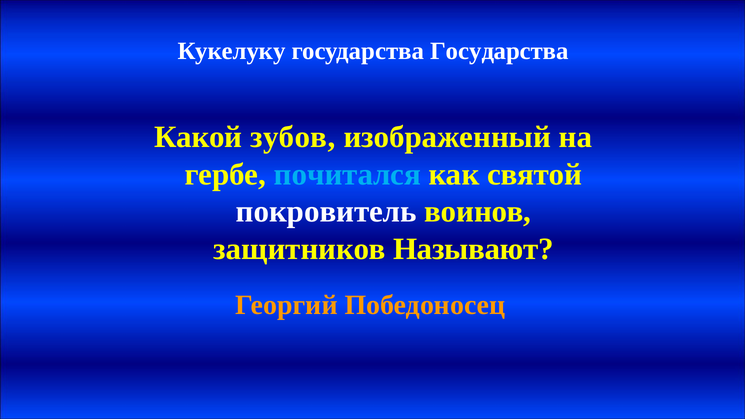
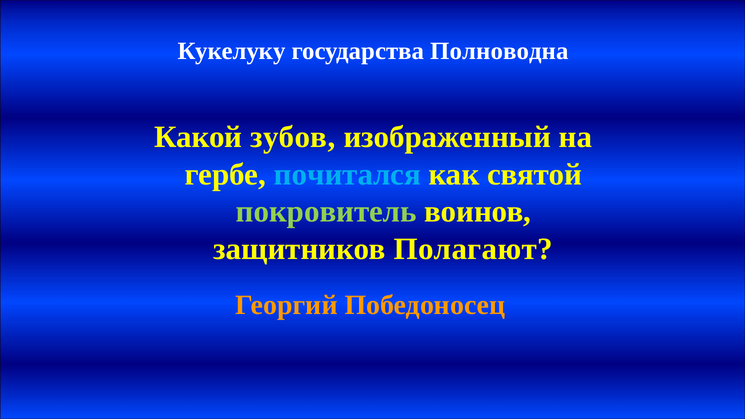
государства Государства: Государства -> Полноводна
покровитель colour: white -> light green
Называют: Называют -> Полагают
